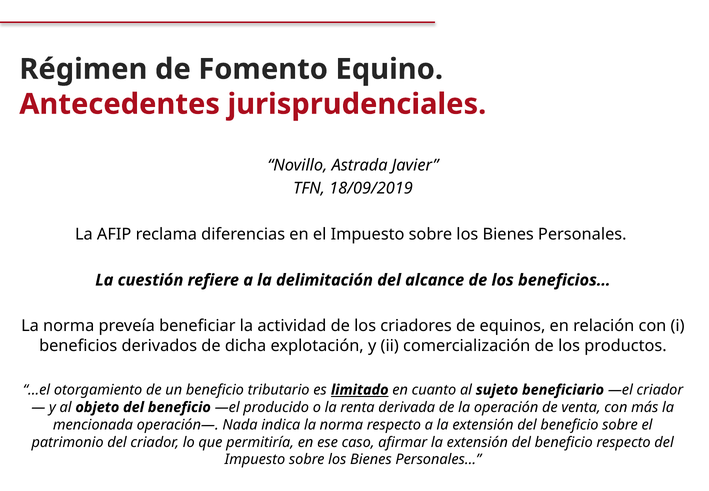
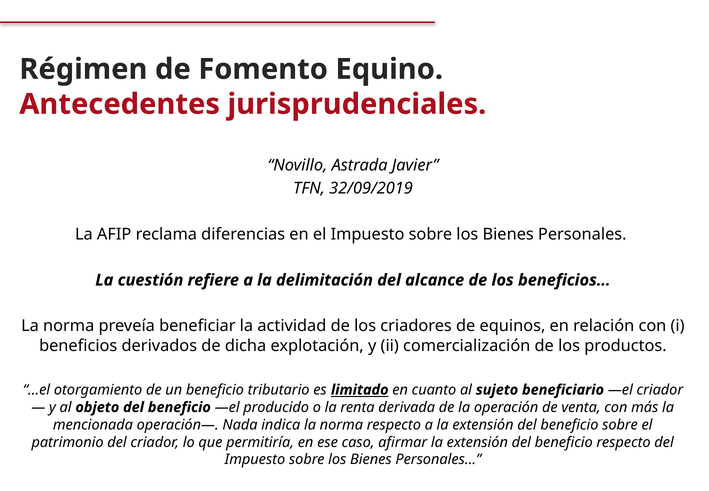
18/09/2019: 18/09/2019 -> 32/09/2019
